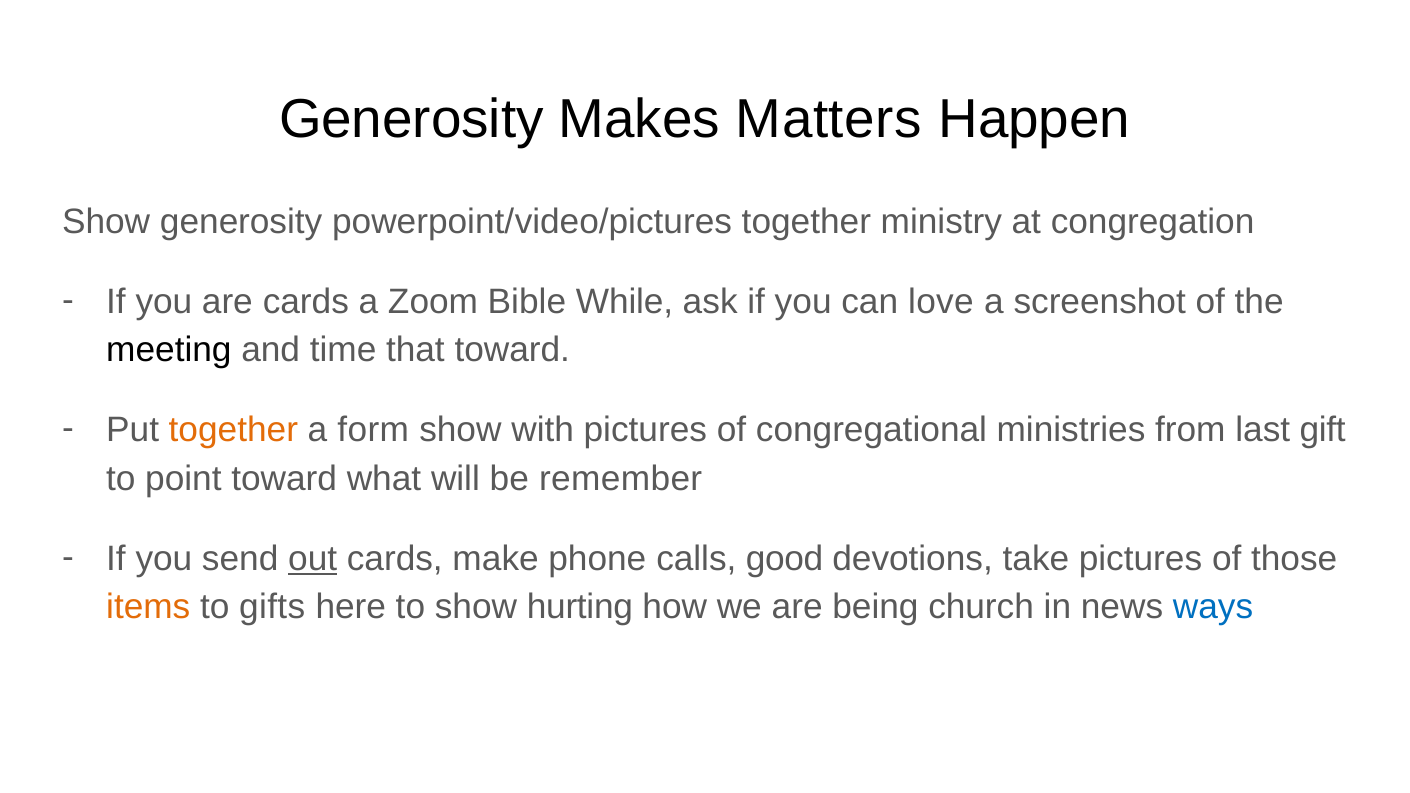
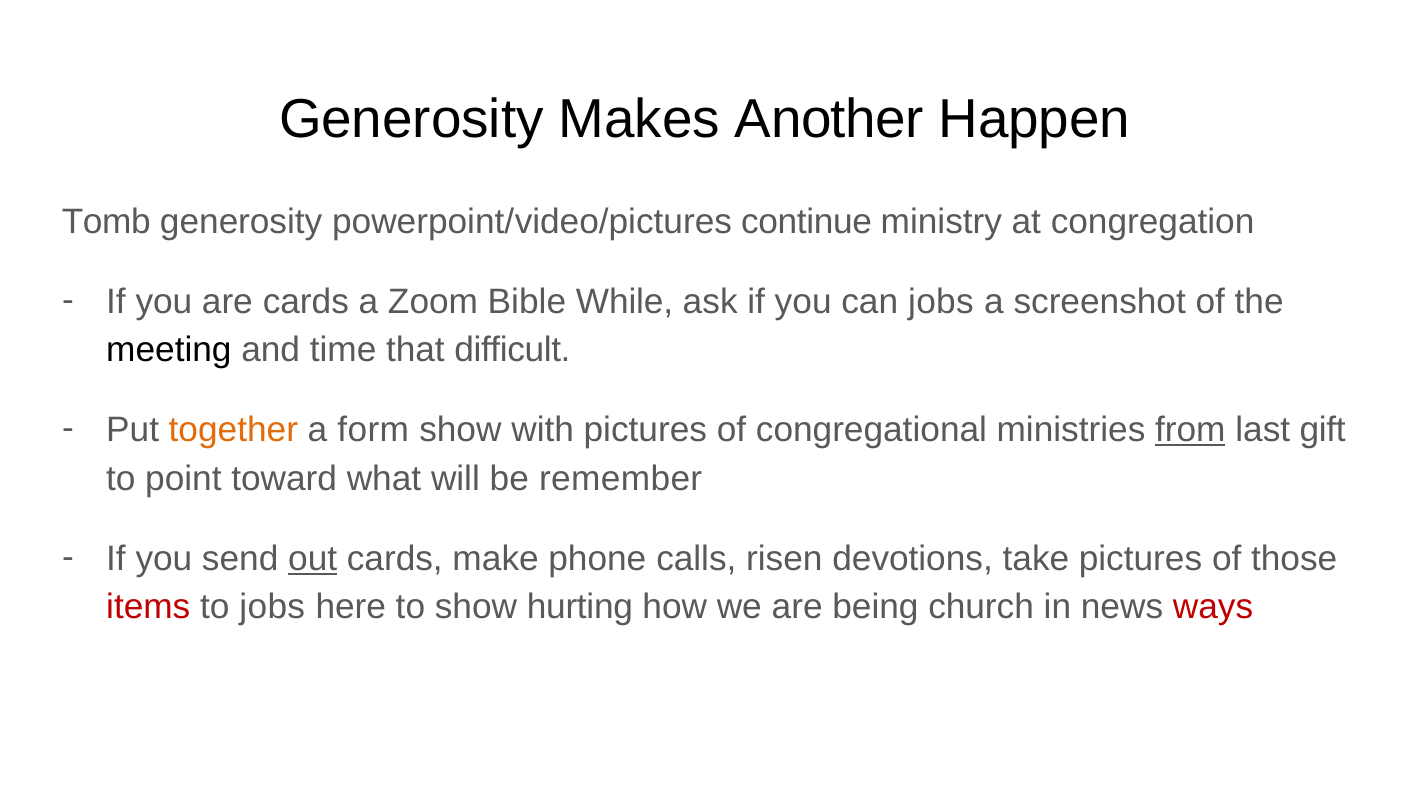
Matters: Matters -> Another
Show at (106, 222): Show -> Tomb
powerpoint/video/pictures together: together -> continue
can love: love -> jobs
that toward: toward -> difficult
from underline: none -> present
good: good -> risen
items colour: orange -> red
to gifts: gifts -> jobs
ways colour: blue -> red
